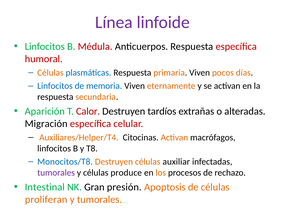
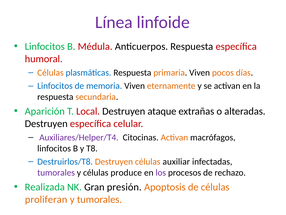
Calor: Calor -> Local
tardíos: tardíos -> ataque
Migración at (46, 123): Migración -> Destruyen
Auxiliares/Helper/T4 colour: orange -> purple
Monocitos/T8: Monocitos/T8 -> Destruirlos/T8
los colour: orange -> purple
Intestinal: Intestinal -> Realizada
